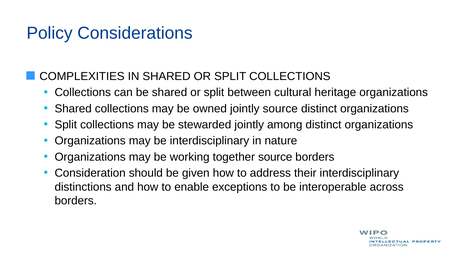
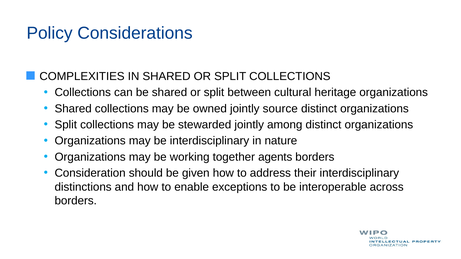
together source: source -> agents
